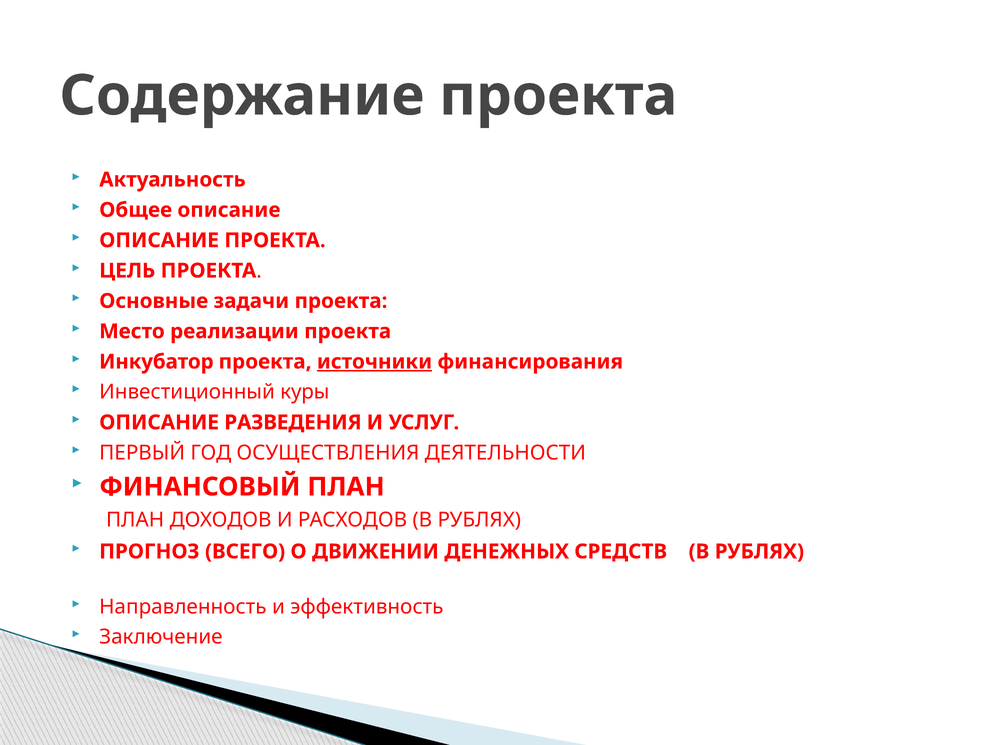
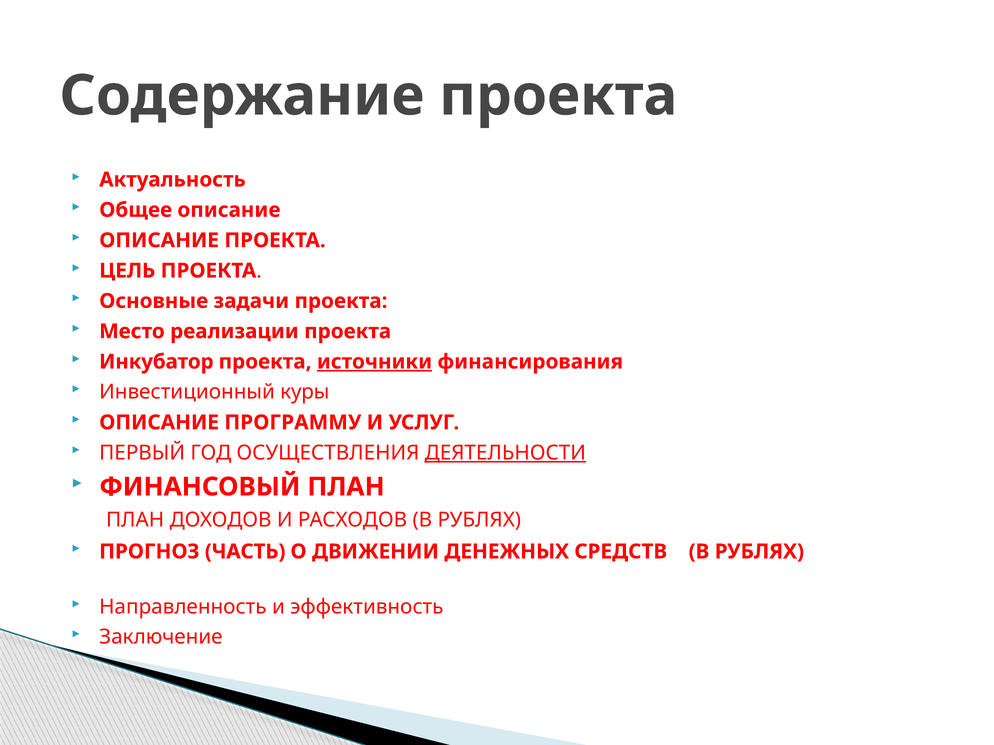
РАЗВЕДЕНИЯ: РАЗВЕДЕНИЯ -> ПРОГРАММУ
ДЕЯТЕЛЬНОСТИ underline: none -> present
ВСЕГО: ВСЕГО -> ЧАСТЬ
